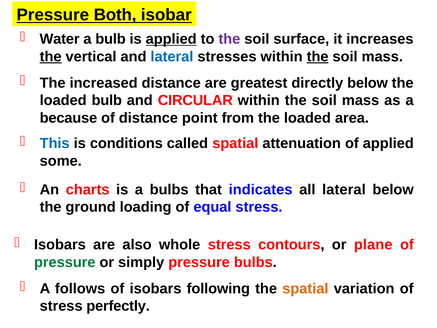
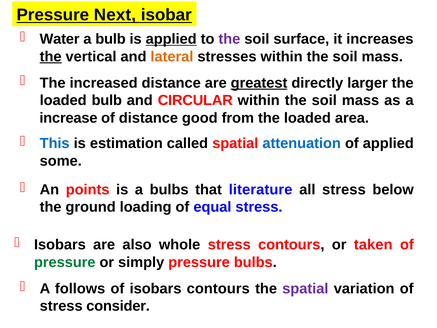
Both: Both -> Next
lateral at (172, 57) colour: blue -> orange
the at (318, 57) underline: present -> none
greatest underline: none -> present
directly below: below -> larger
because: because -> increase
point: point -> good
conditions: conditions -> estimation
attenuation colour: black -> blue
charts: charts -> points
indicates: indicates -> literature
all lateral: lateral -> stress
plane: plane -> taken
isobars following: following -> contours
spatial at (305, 288) colour: orange -> purple
perfectly: perfectly -> consider
